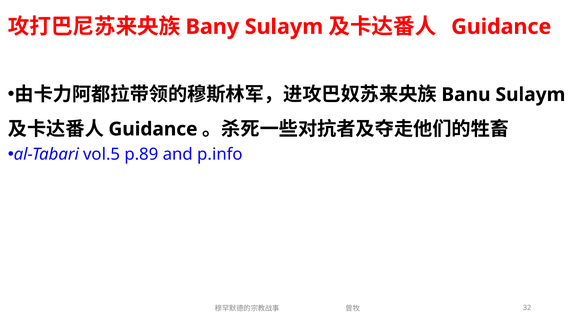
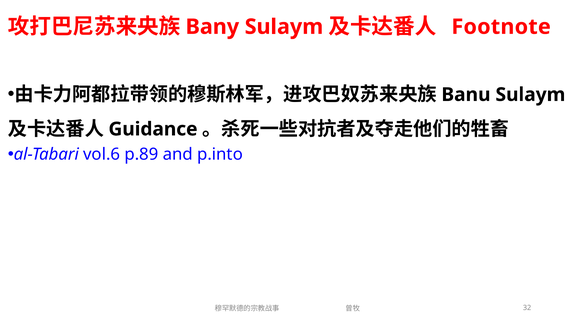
Guidance at (501, 27): Guidance -> Footnote
vol.5: vol.5 -> vol.6
p.info: p.info -> p.into
